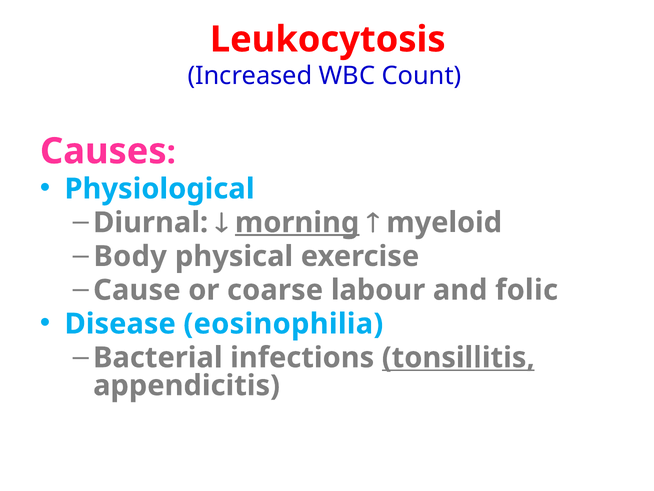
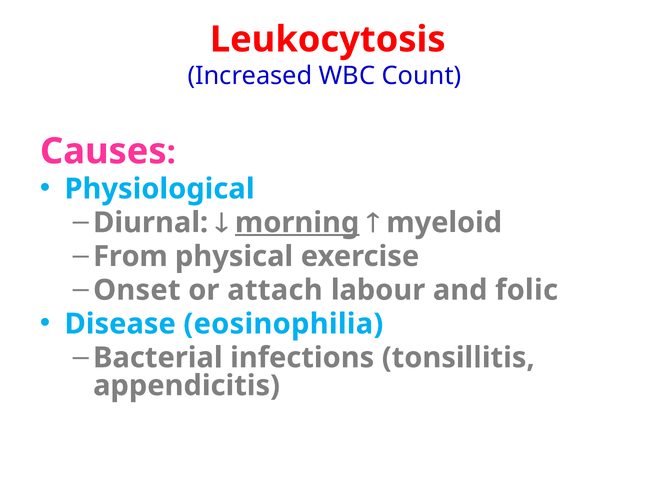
Body: Body -> From
Cause: Cause -> Onset
coarse: coarse -> attach
tonsillitis underline: present -> none
